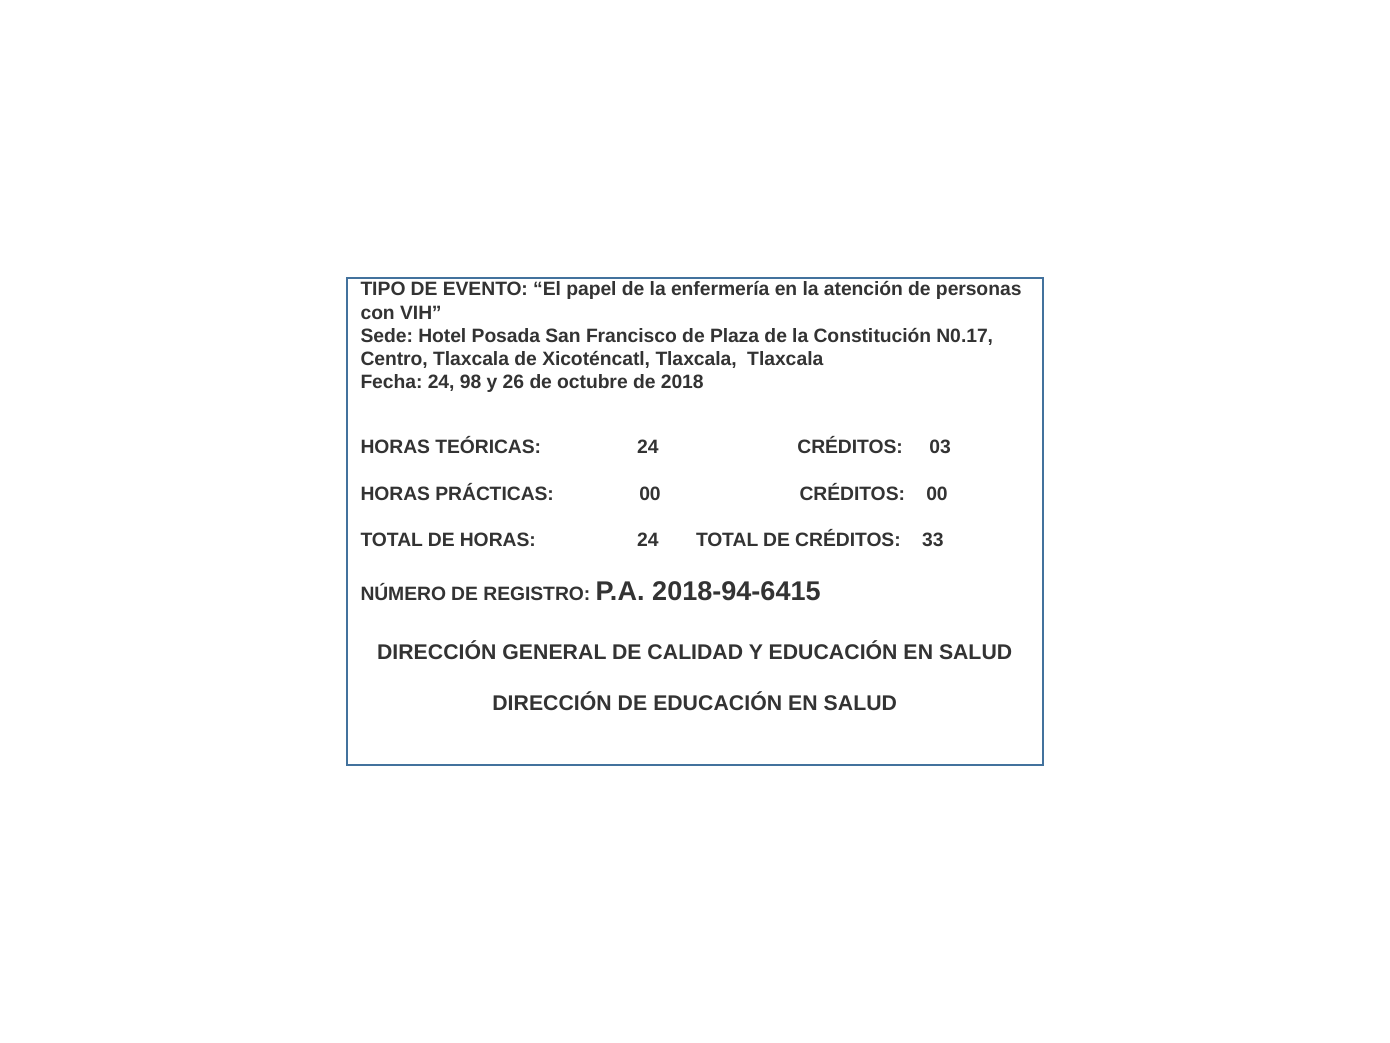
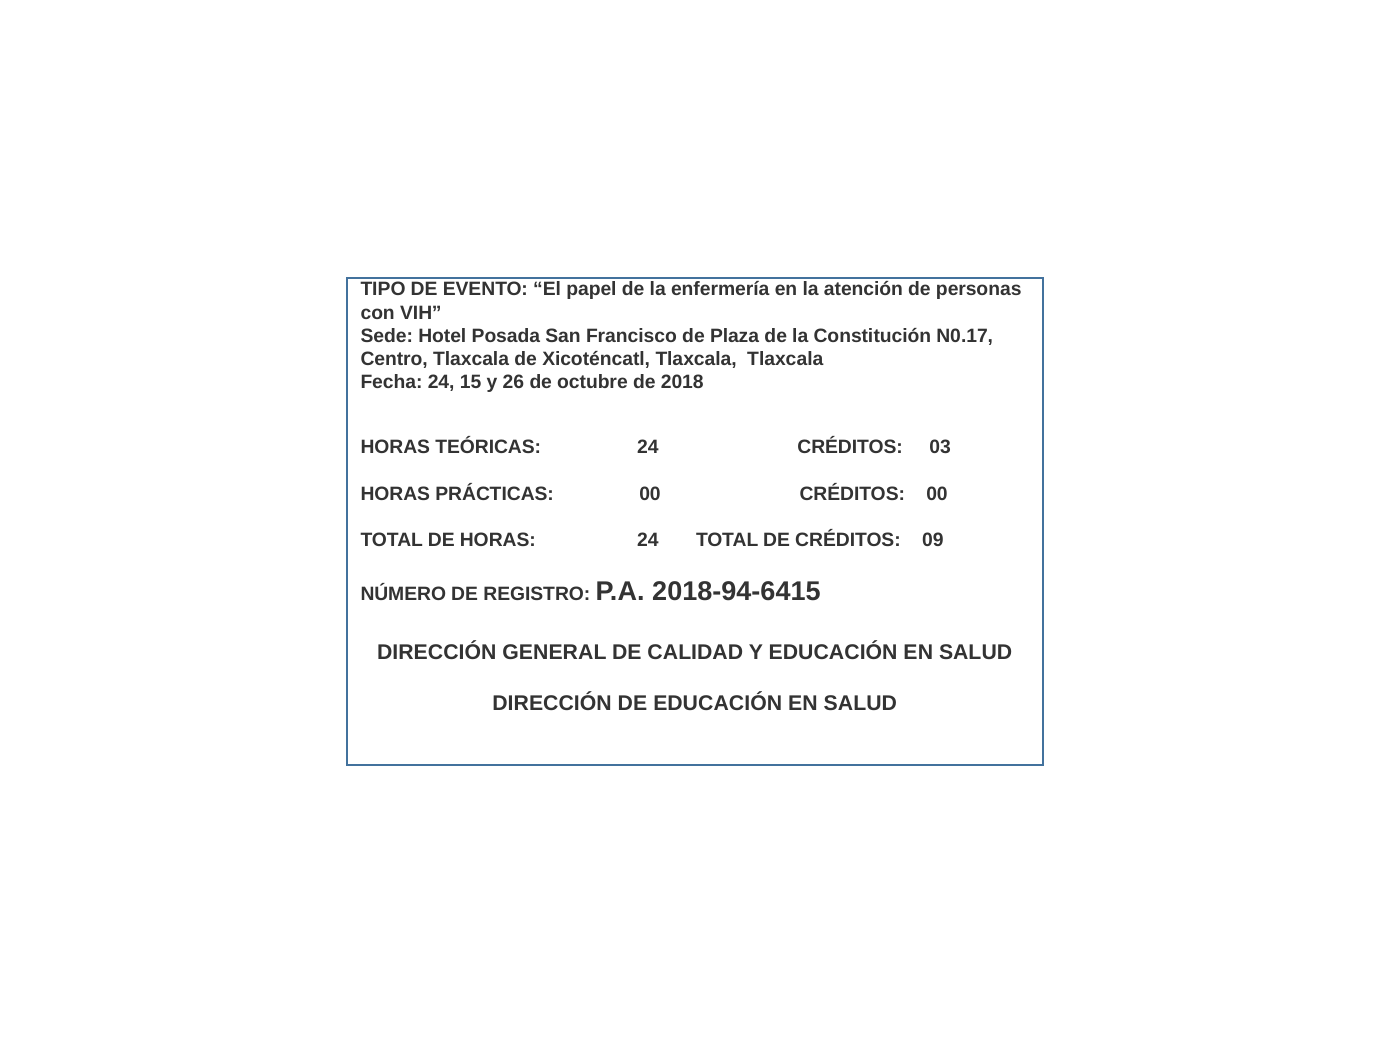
98: 98 -> 15
33: 33 -> 09
